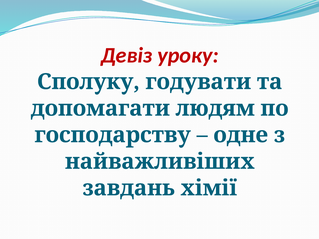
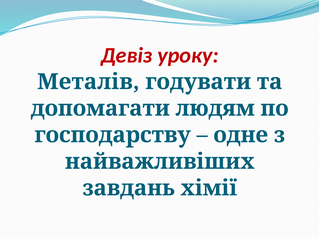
Сполуку: Сполуку -> Металів
